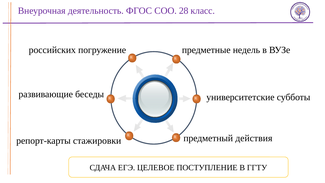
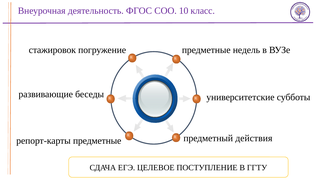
28: 28 -> 10
российских: российских -> стажировок
репорт-карты стажировки: стажировки -> предметные
